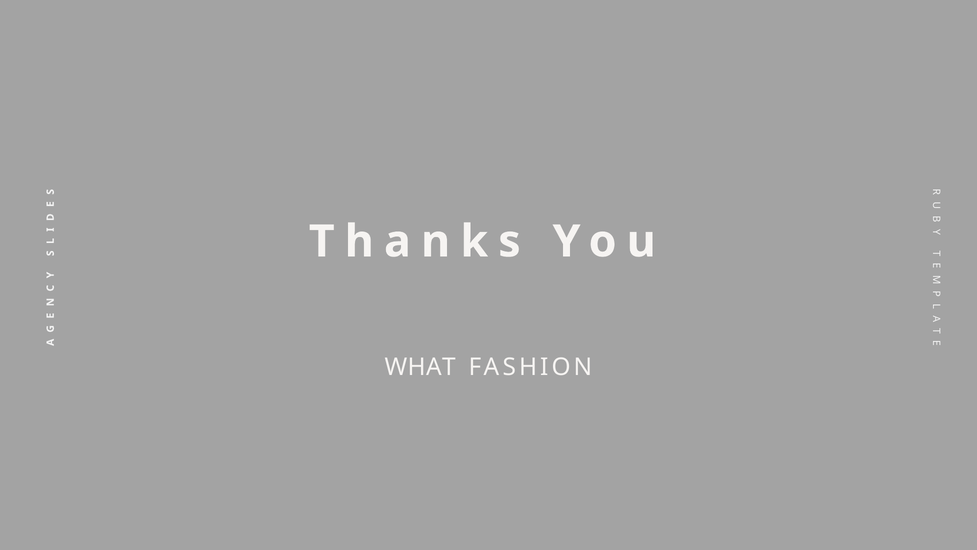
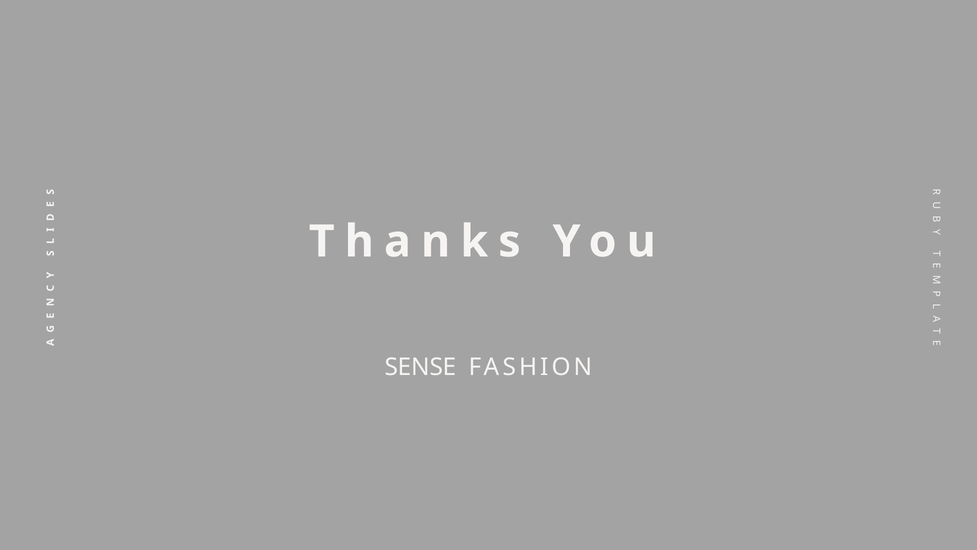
WHAT: WHAT -> SENSE
